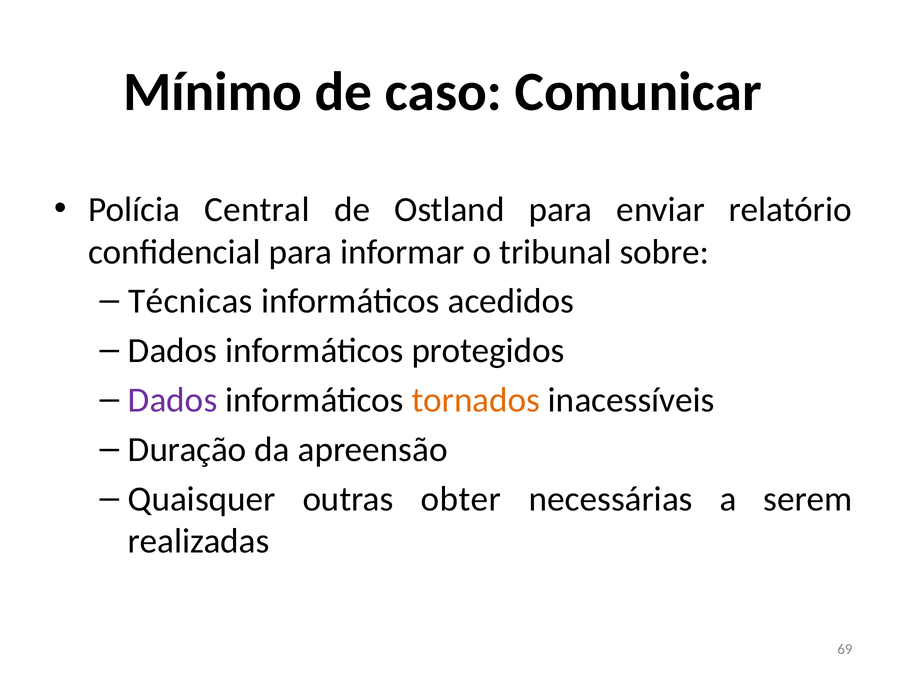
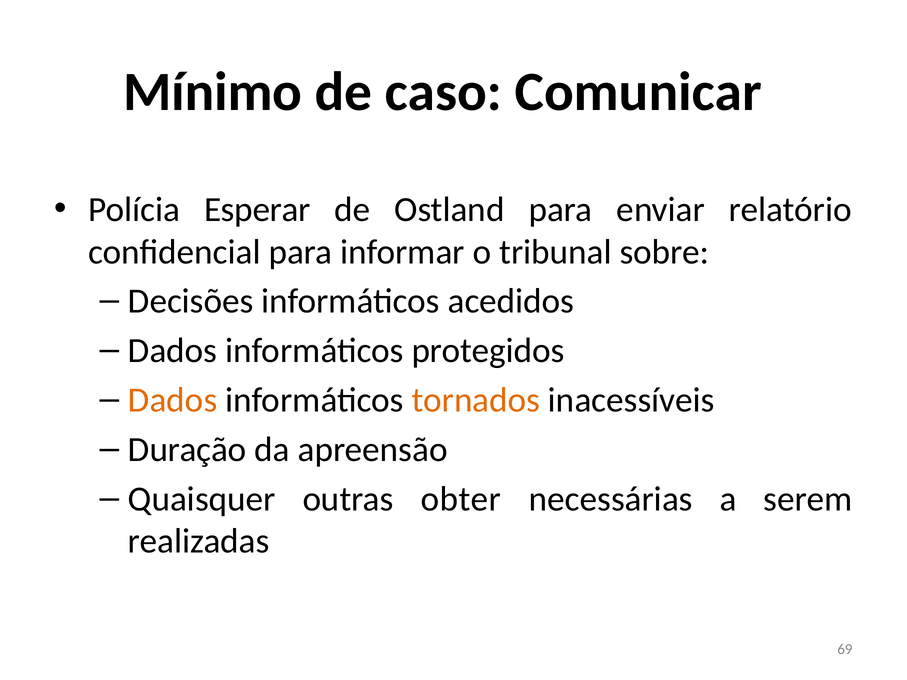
Central: Central -> Esperar
Técnicas: Técnicas -> Decisões
Dados at (173, 400) colour: purple -> orange
